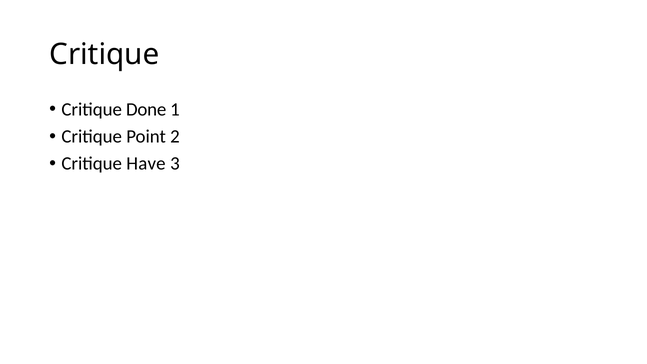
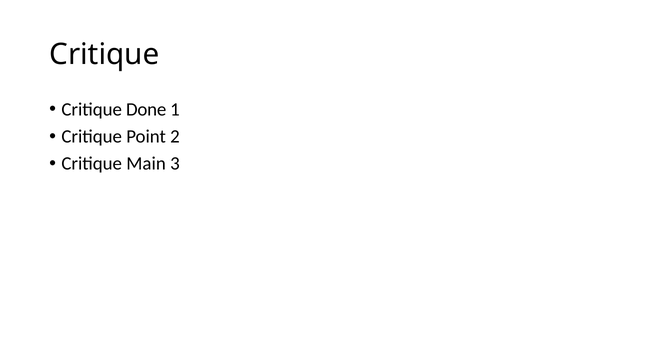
Have: Have -> Main
